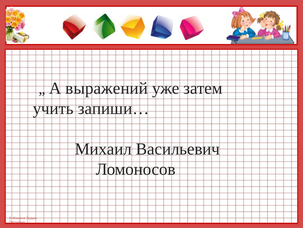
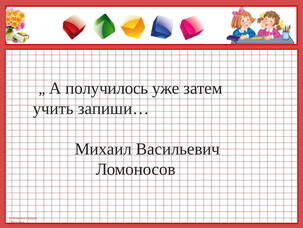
выражений: выражений -> получилось
